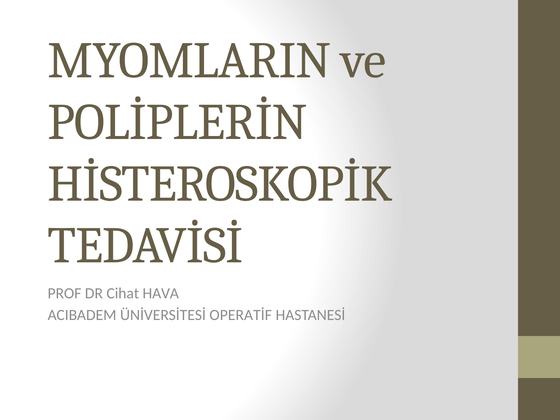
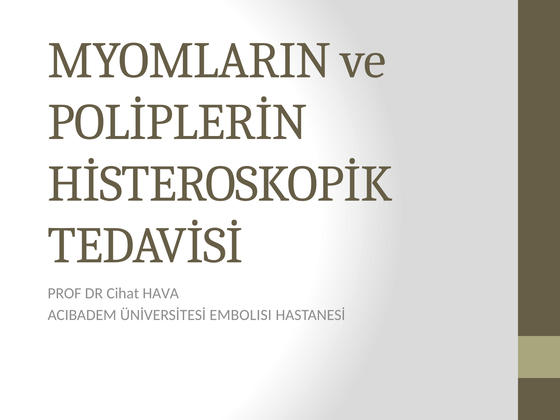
OPERATİF: OPERATİF -> EMBOLISI
